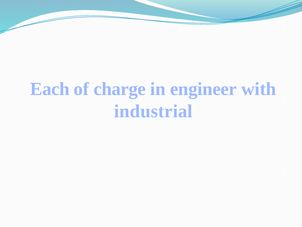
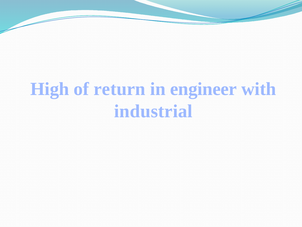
Each: Each -> High
charge: charge -> return
